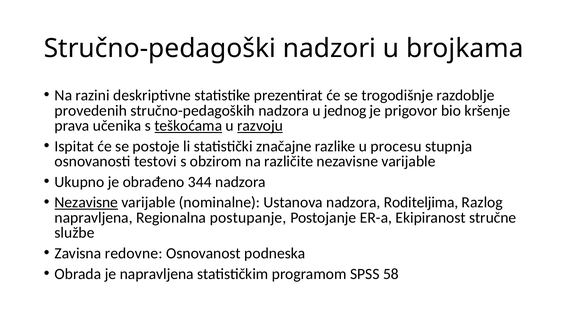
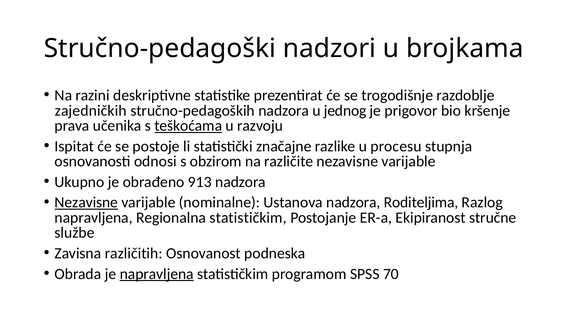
provedenih: provedenih -> zajedničkih
razvoju underline: present -> none
testovi: testovi -> odnosi
344: 344 -> 913
Regionalna postupanje: postupanje -> statističkim
redovne: redovne -> različitih
napravljena at (157, 273) underline: none -> present
58: 58 -> 70
